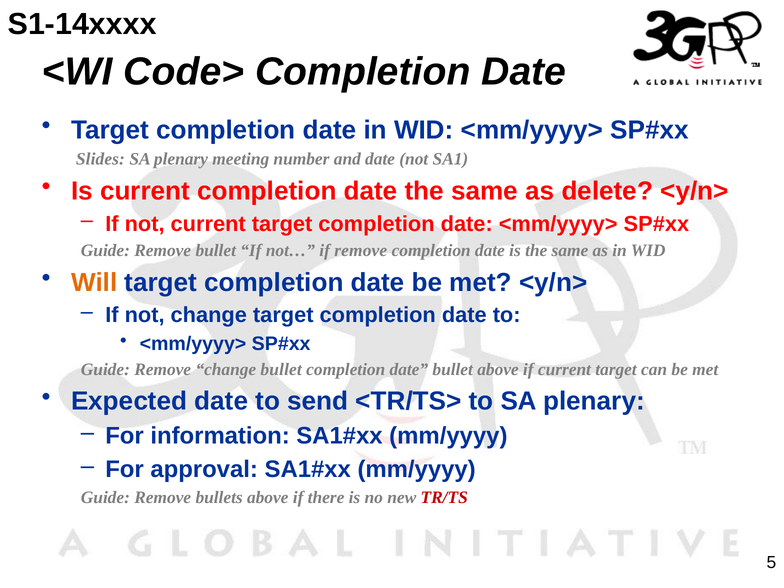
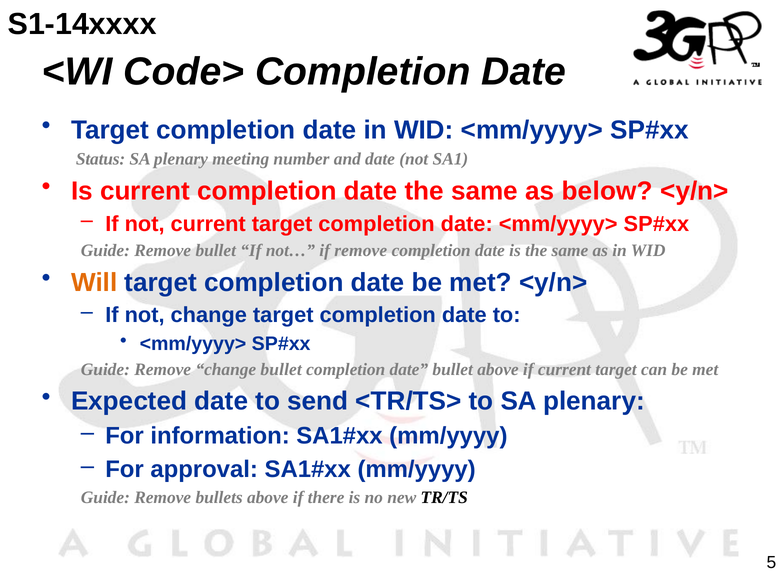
Slides: Slides -> Status
delete: delete -> below
TR/TS colour: red -> black
